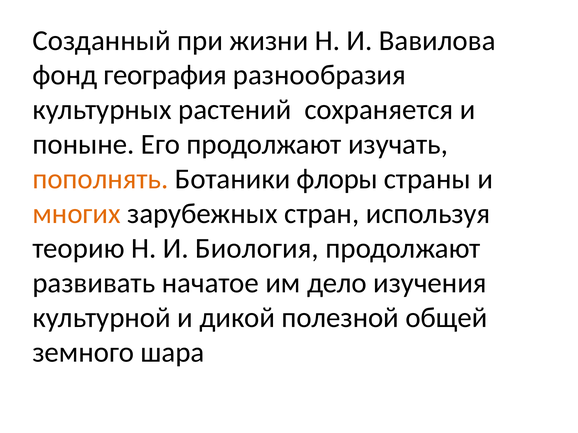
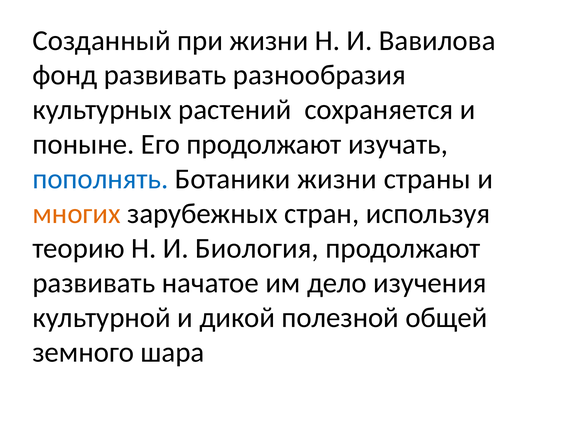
фонд география: география -> развивать
пополнять colour: orange -> blue
Ботаники флоры: флоры -> жизни
